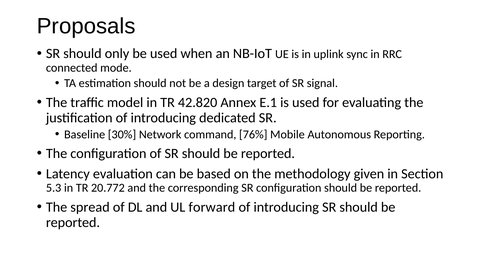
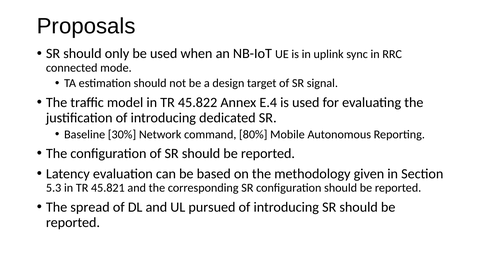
42.820: 42.820 -> 45.822
E.1: E.1 -> E.4
76%: 76% -> 80%
20.772: 20.772 -> 45.821
forward: forward -> pursued
